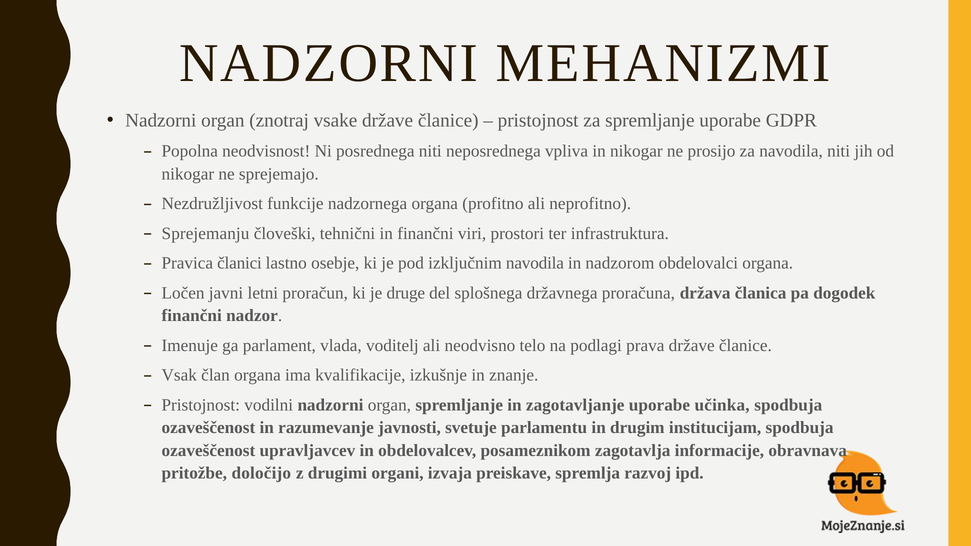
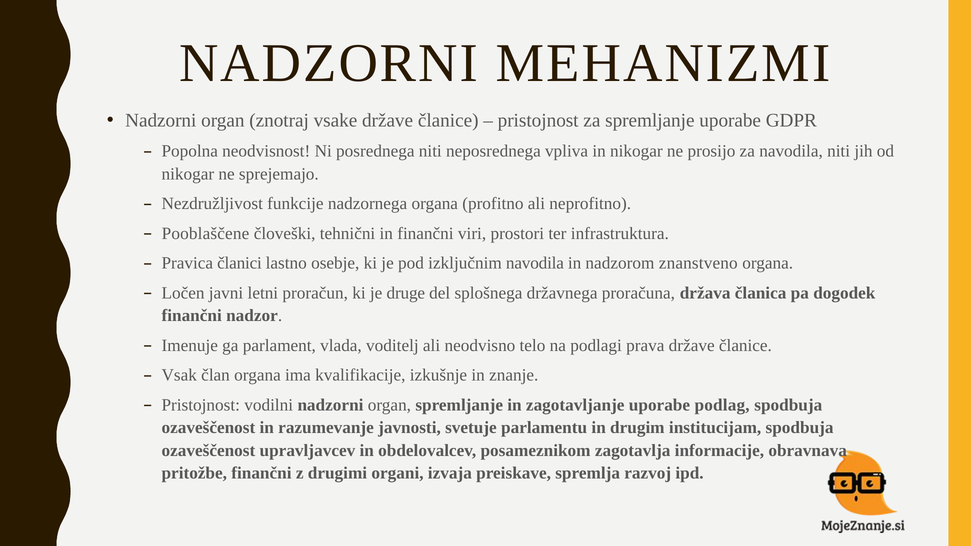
Sprejemanju: Sprejemanju -> Pooblaščene
obdelovalci: obdelovalci -> znanstveno
učinka: učinka -> podlag
pritožbe določijo: določijo -> finančni
